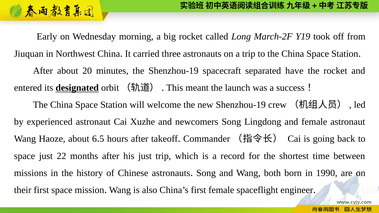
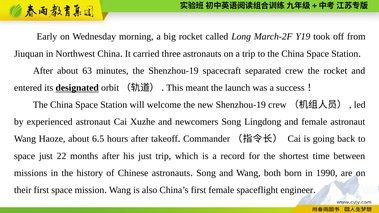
20: 20 -> 63
separated have: have -> crew
